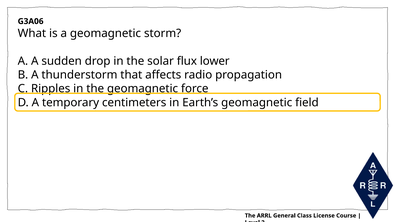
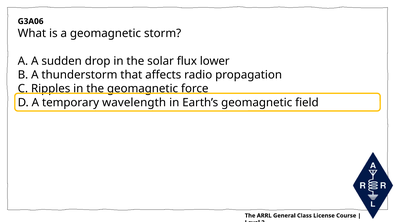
centimeters: centimeters -> wavelength
